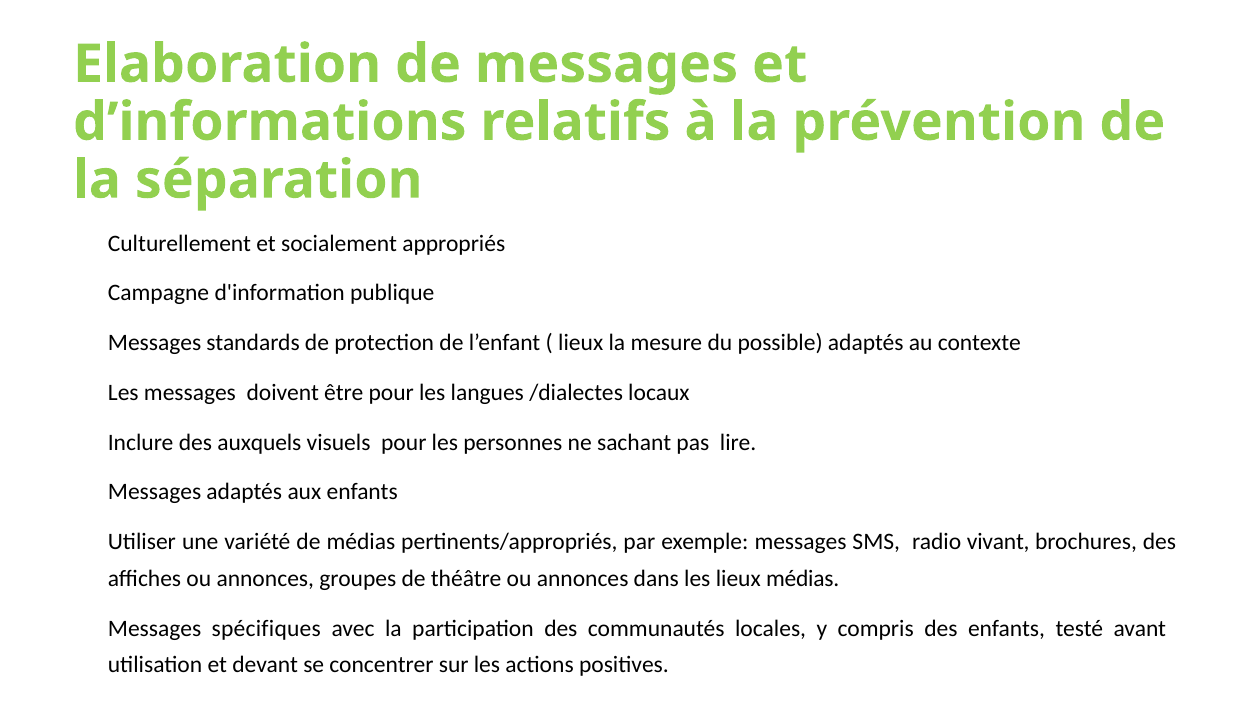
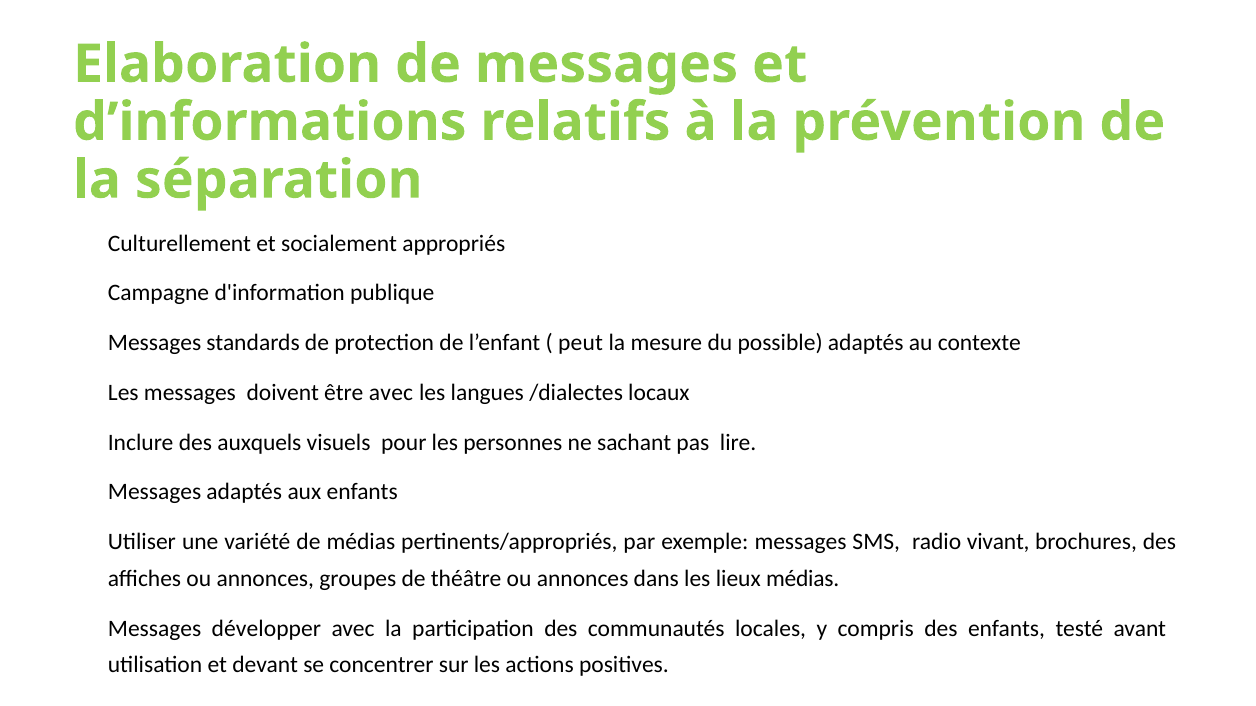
lieux at (581, 343): lieux -> peut
être pour: pour -> avec
spécifiques: spécifiques -> développer
